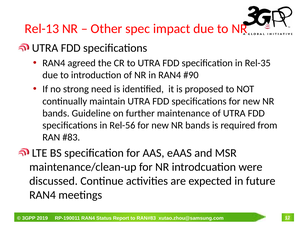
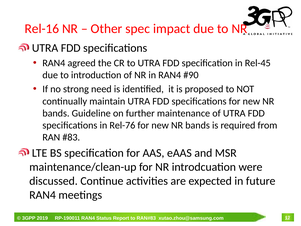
Rel-13: Rel-13 -> Rel-16
Rel-35: Rel-35 -> Rel-45
Rel-56: Rel-56 -> Rel-76
